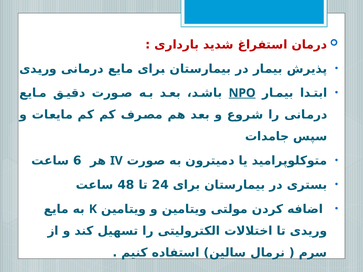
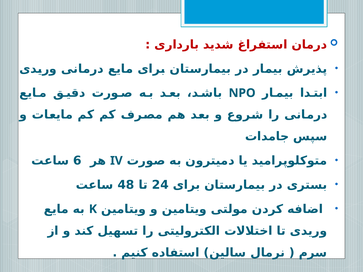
NPO underline: present -> none
